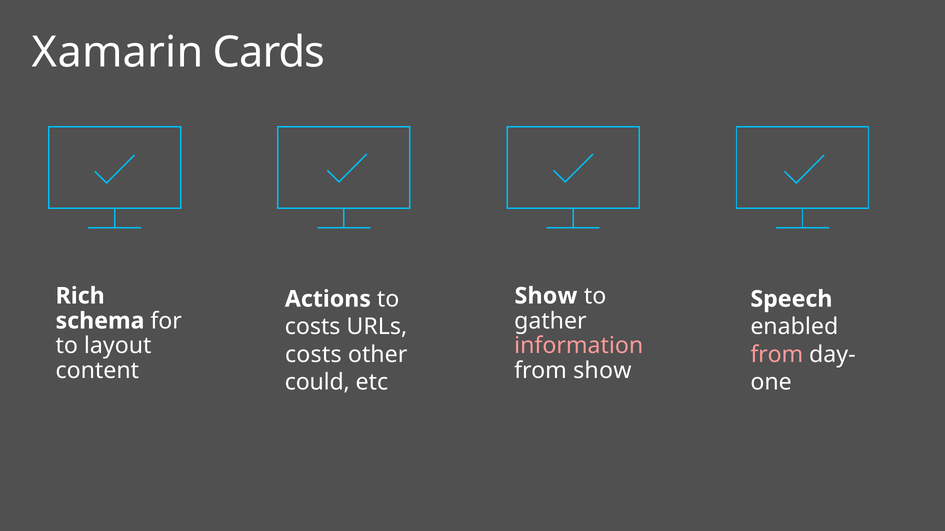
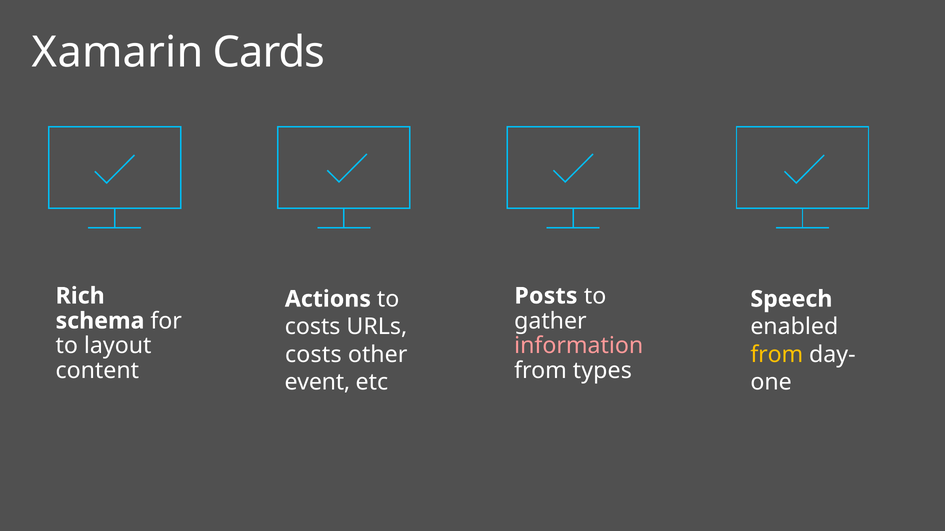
Show at (546, 296): Show -> Posts
from at (777, 355) colour: pink -> yellow
from show: show -> types
could: could -> event
